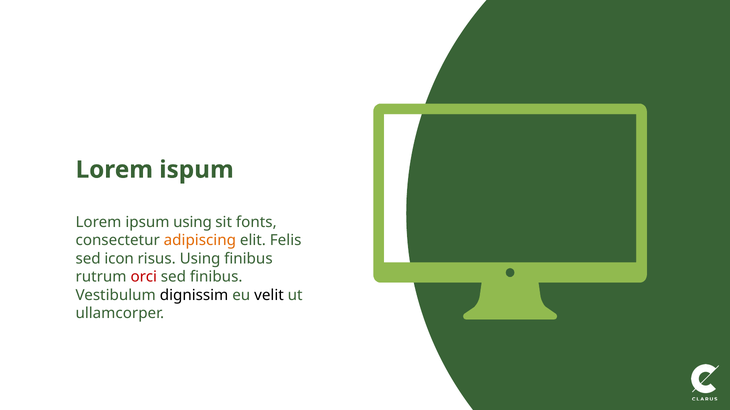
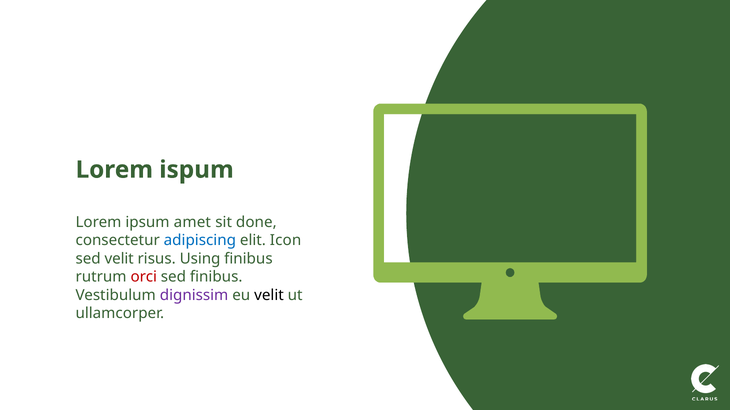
ipsum using: using -> amet
fonts: fonts -> done
adipiscing colour: orange -> blue
Felis: Felis -> Icon
sed icon: icon -> velit
dignissim colour: black -> purple
